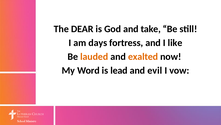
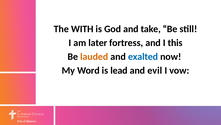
DEAR: DEAR -> WITH
days: days -> later
like: like -> this
exalted colour: orange -> blue
